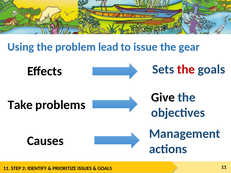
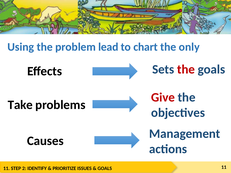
issue: issue -> chart
gear: gear -> only
Give colour: black -> red
